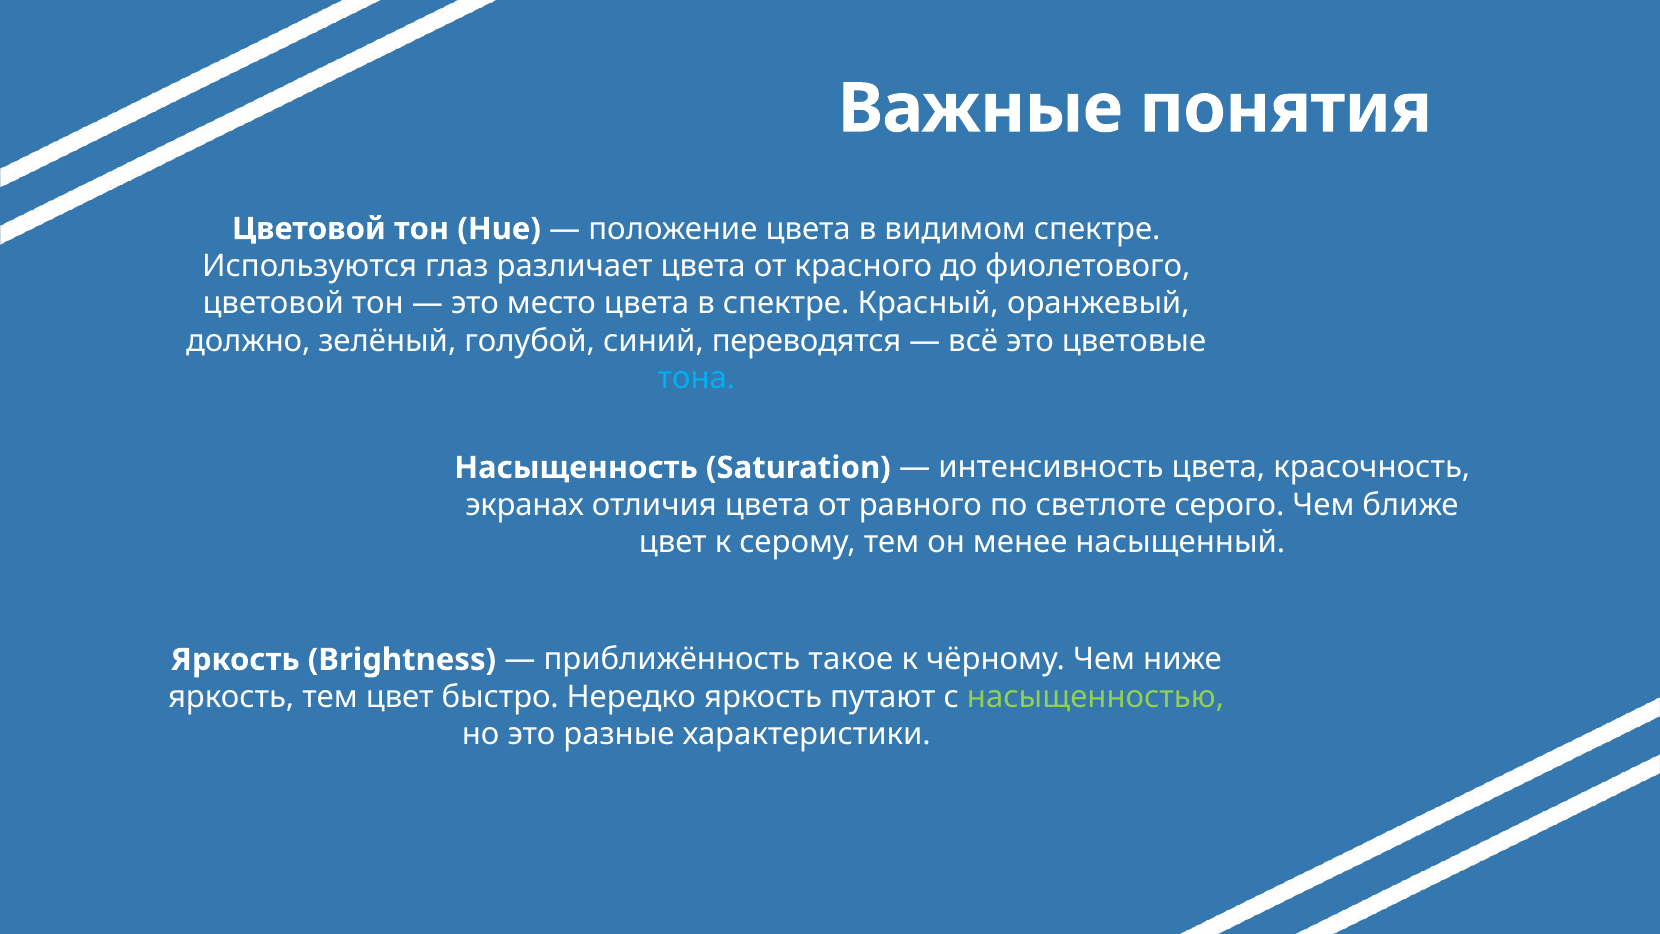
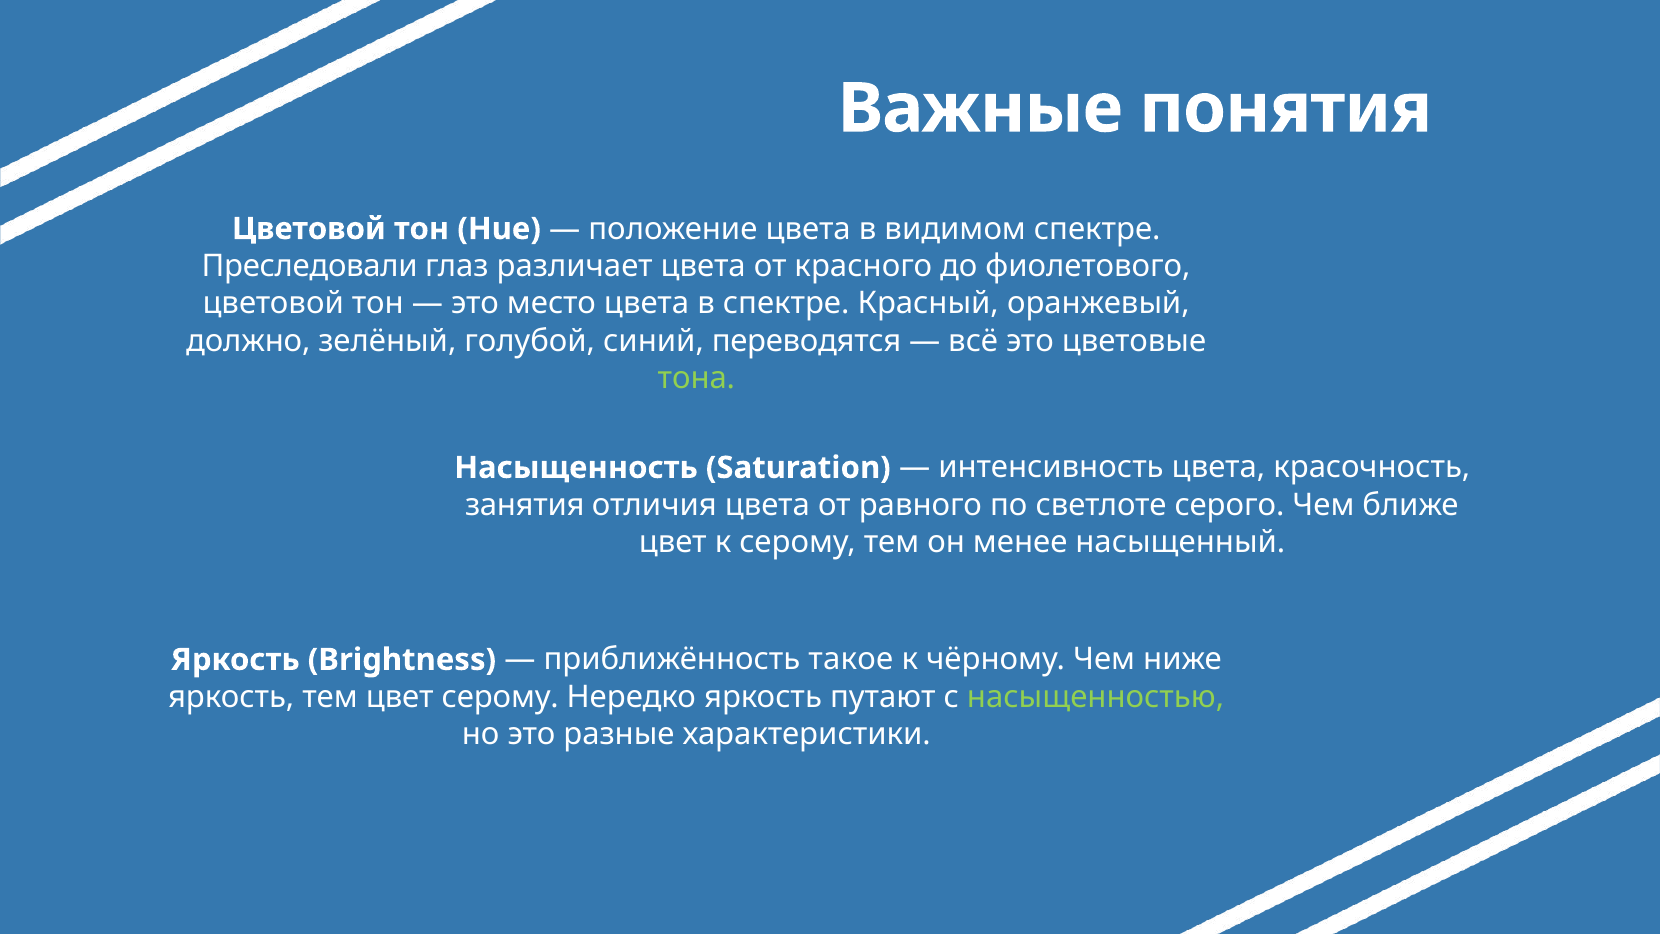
Используются: Используются -> Преследовали
тона colour: light blue -> light green
экранах: экранах -> занятия
цвет быстро: быстро -> серому
